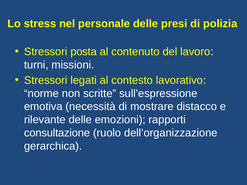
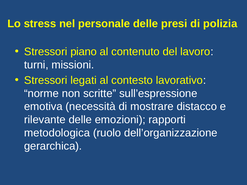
posta: posta -> piano
consultazione: consultazione -> metodologica
